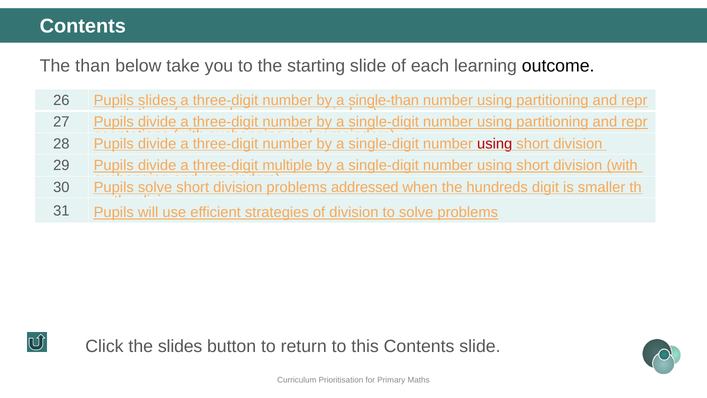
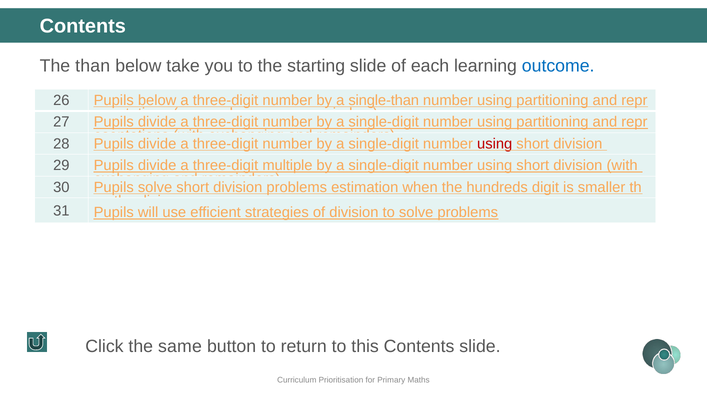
outcome colour: black -> blue
Pupils slides: slides -> below
addressed: addressed -> estimation
the slides: slides -> same
